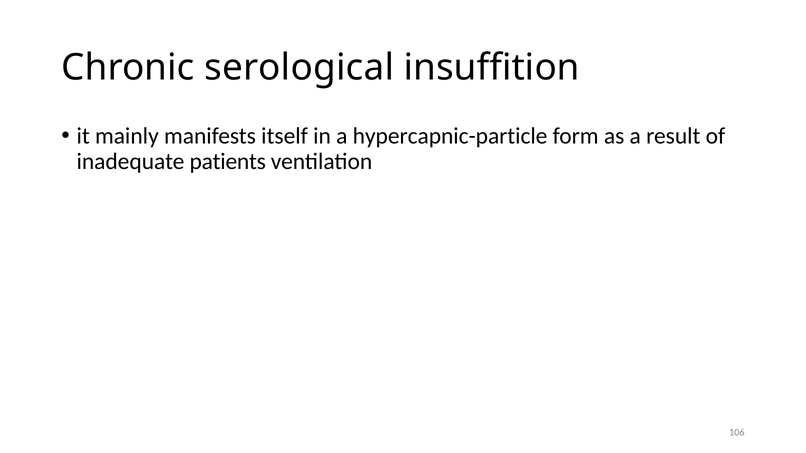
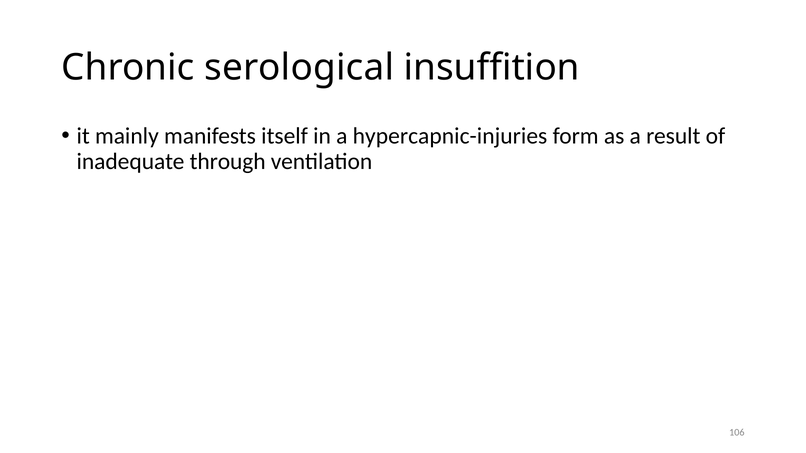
hypercapnic-particle: hypercapnic-particle -> hypercapnic-injuries
patients: patients -> through
